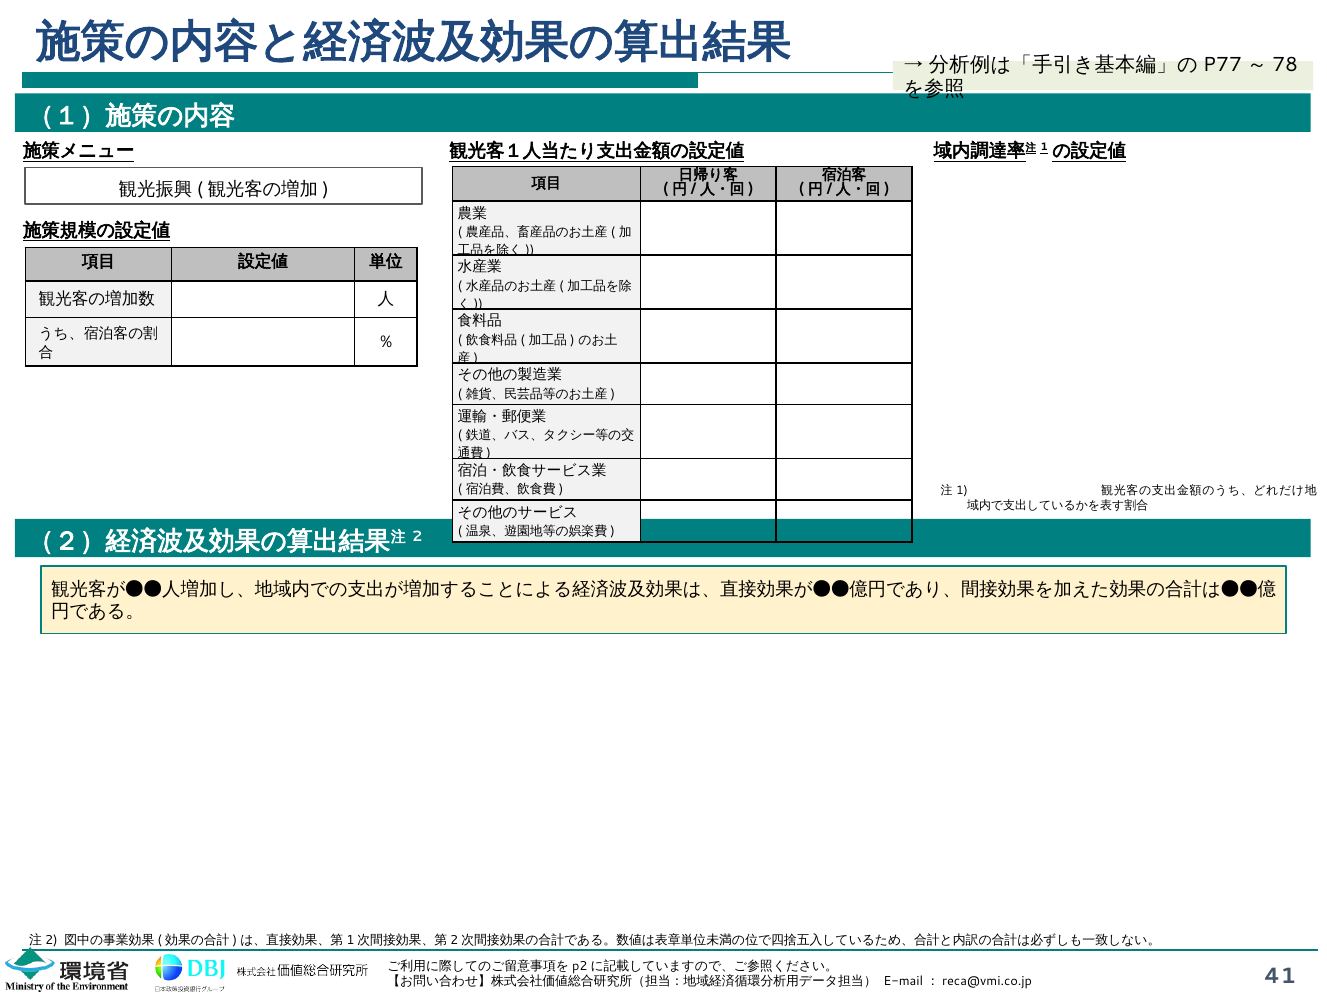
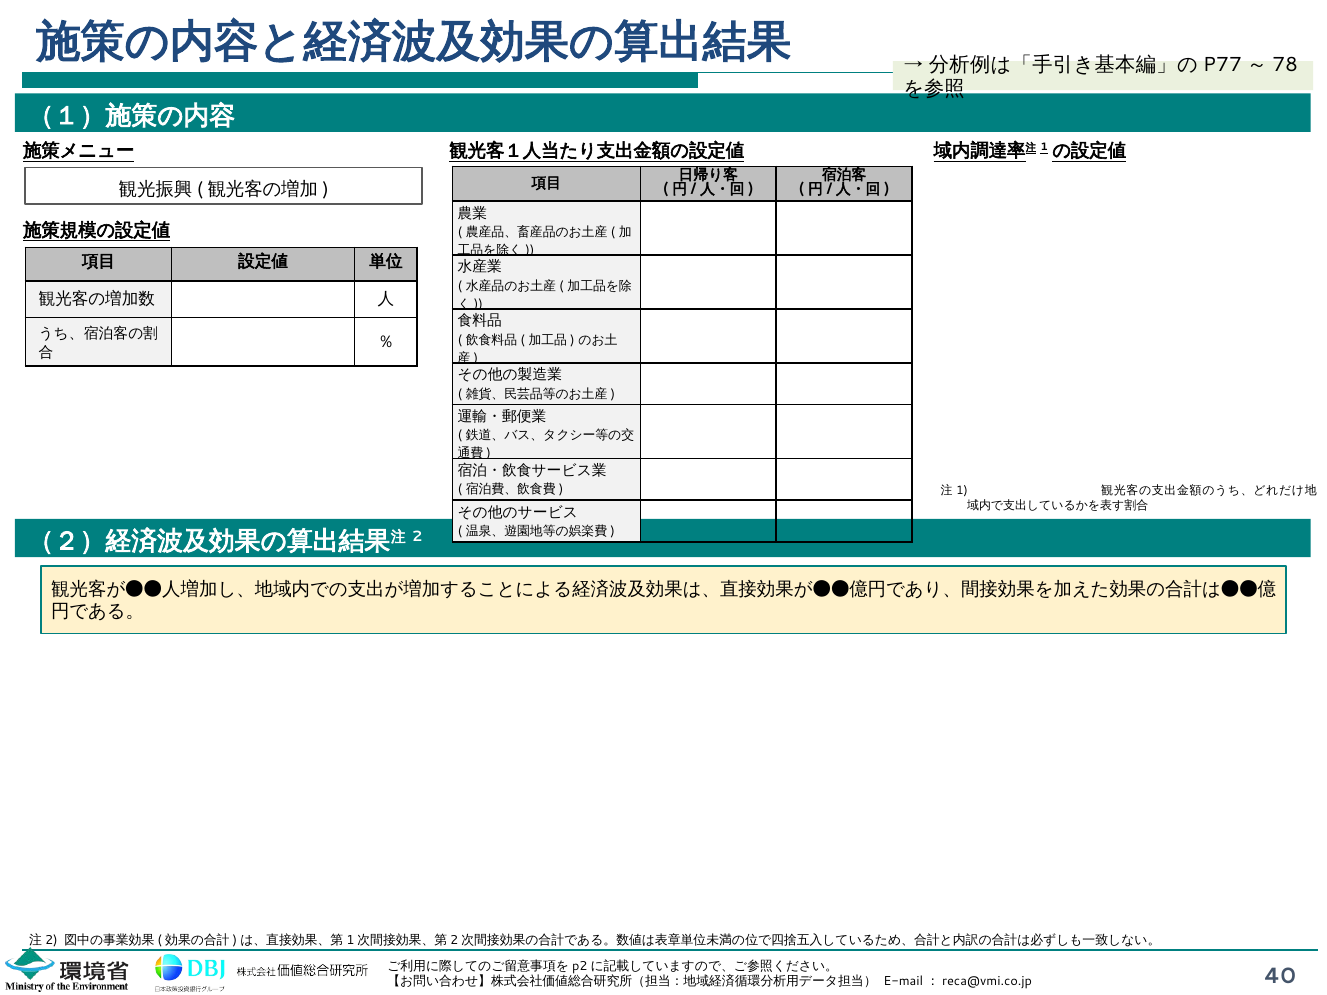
41: 41 -> 40
